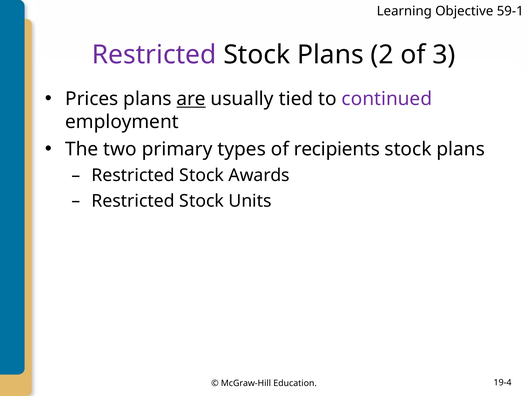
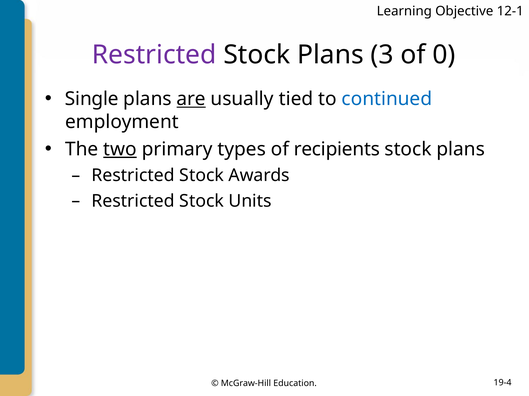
59-1: 59-1 -> 12-1
2: 2 -> 3
3: 3 -> 0
Prices: Prices -> Single
continued colour: purple -> blue
two underline: none -> present
